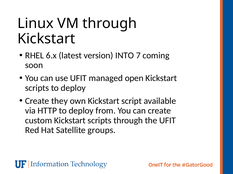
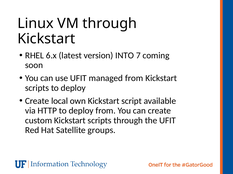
managed open: open -> from
they: they -> local
